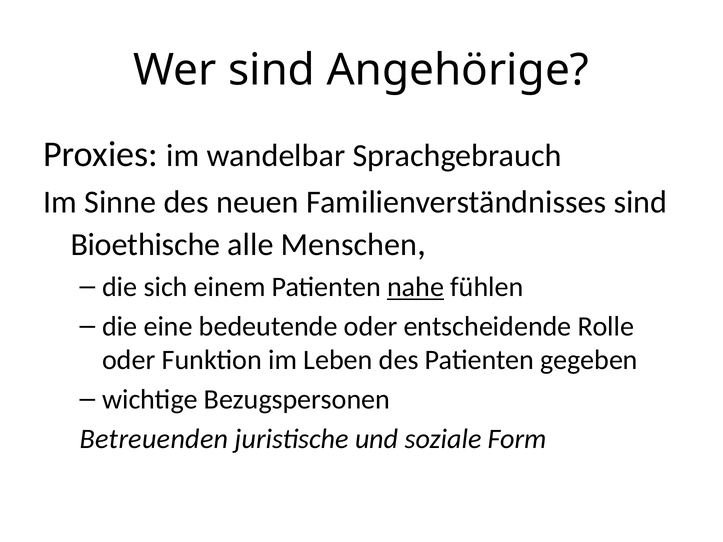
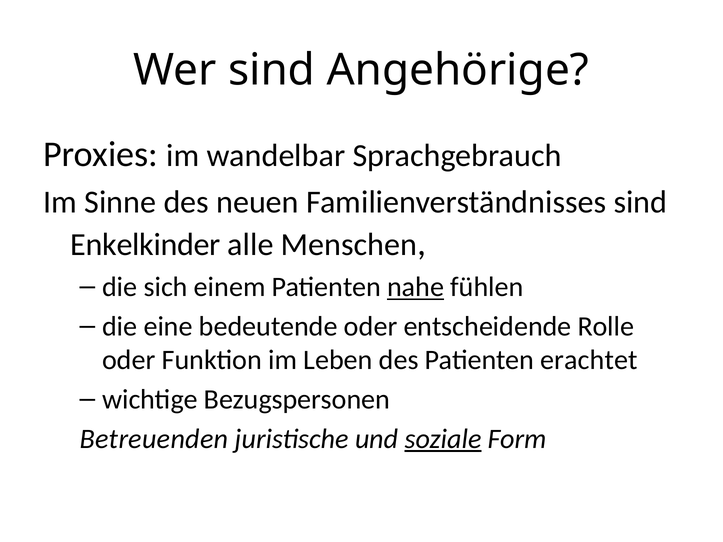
Bioethische: Bioethische -> Enkelkinder
gegeben: gegeben -> erachtet
soziale underline: none -> present
